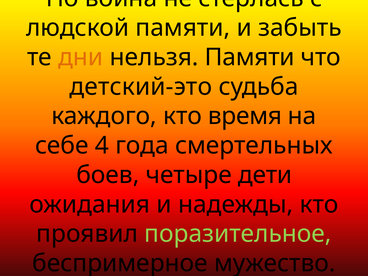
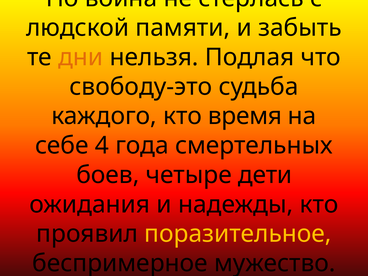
нельзя Памяти: Памяти -> Подлая
детский-это: детский-это -> свободу-это
поразительное colour: light green -> yellow
